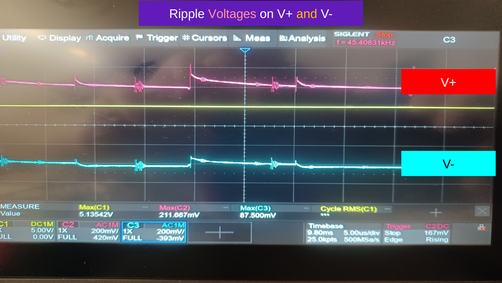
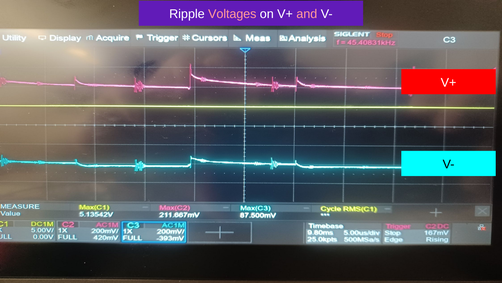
and colour: yellow -> pink
